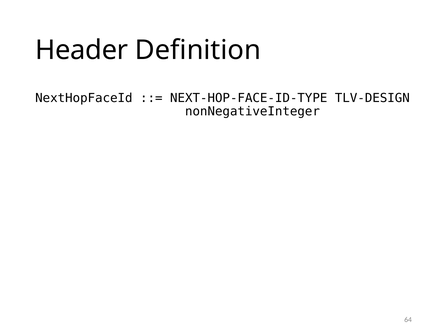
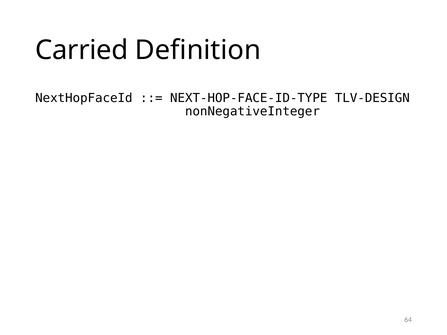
Header: Header -> Carried
